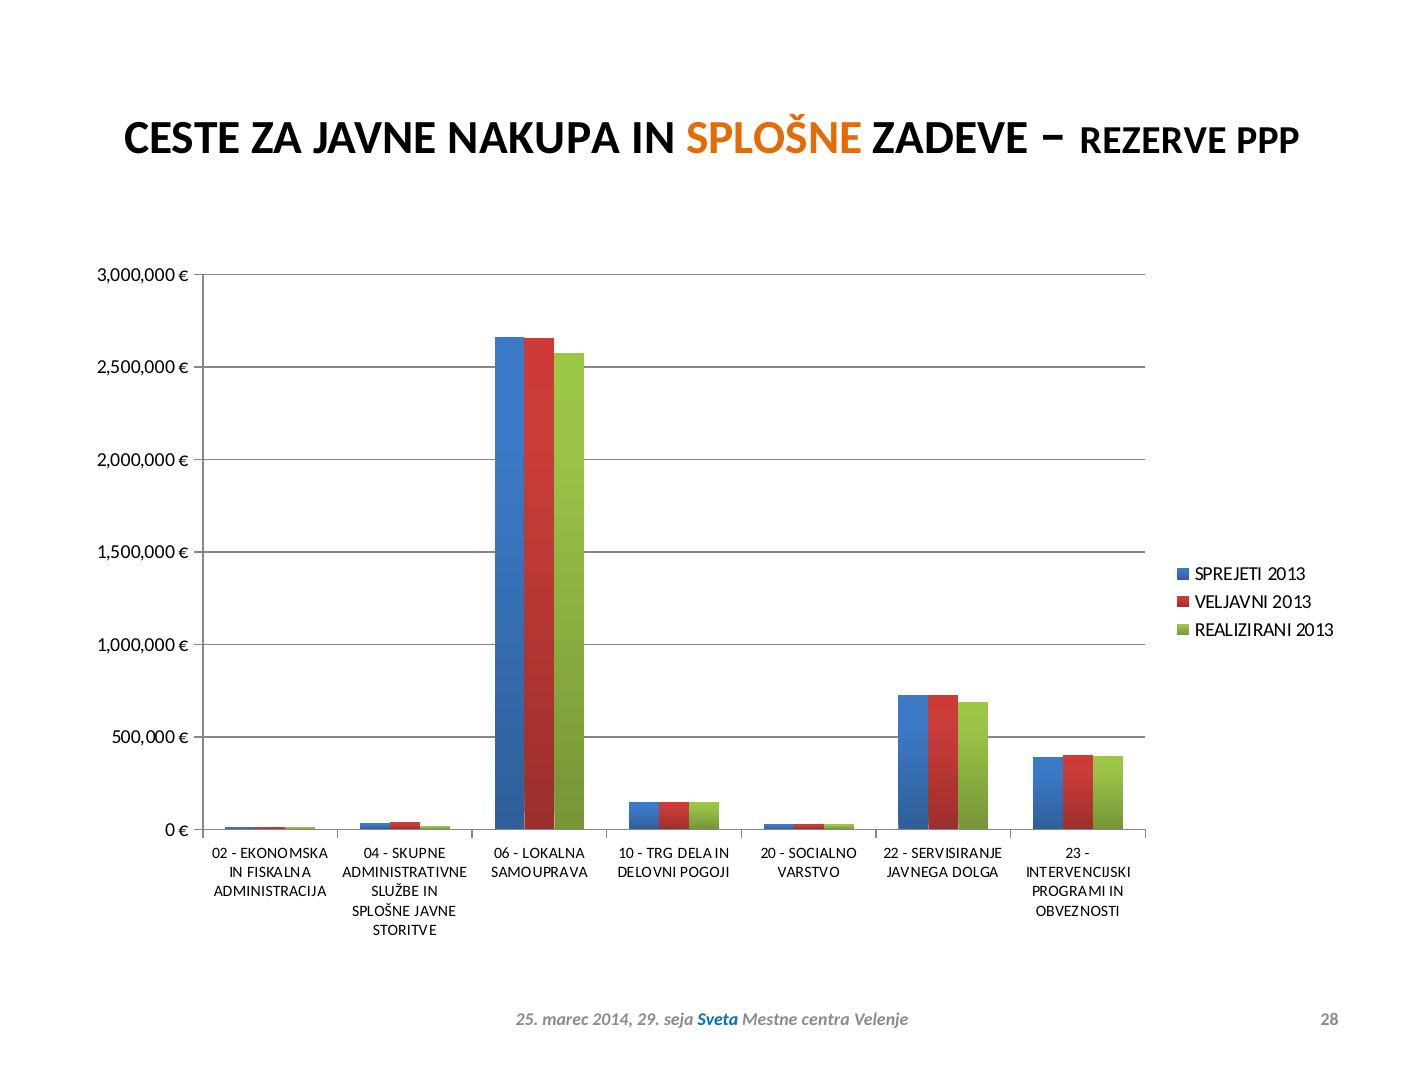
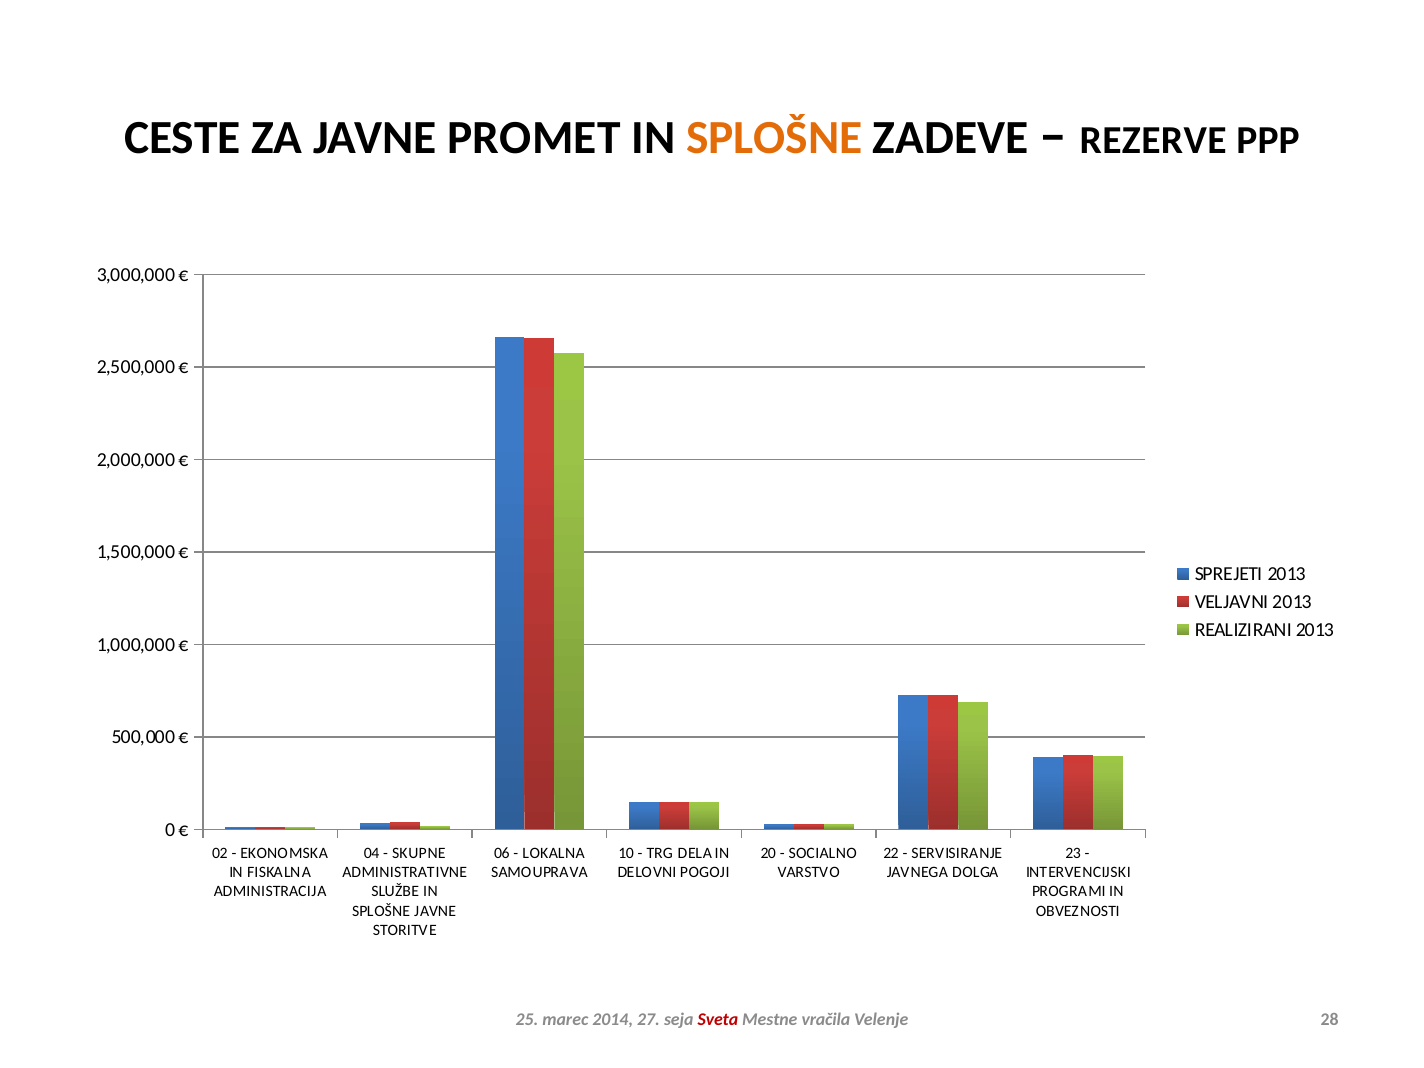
NAKUPA: NAKUPA -> PROMET
29: 29 -> 27
Sveta colour: blue -> red
centra: centra -> vračila
